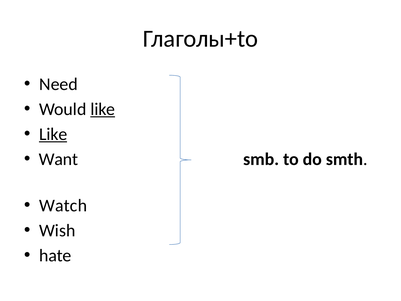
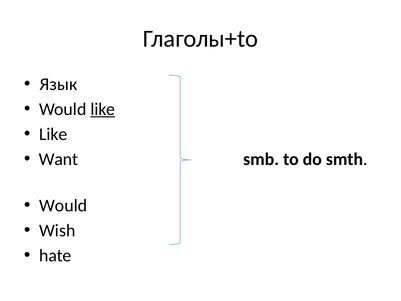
Need: Need -> Язык
Like at (53, 134) underline: present -> none
Watch at (63, 205): Watch -> Would
